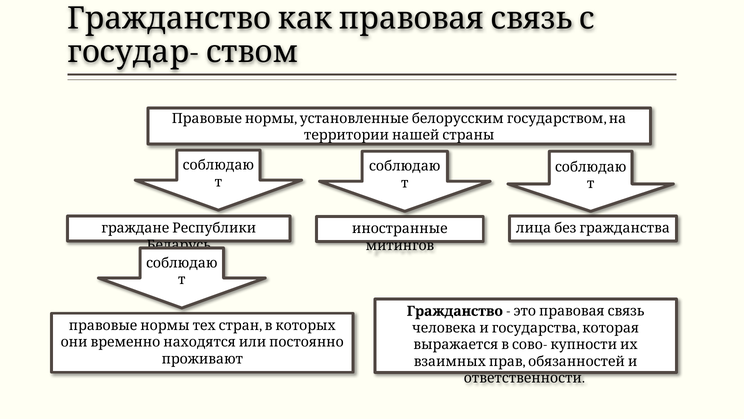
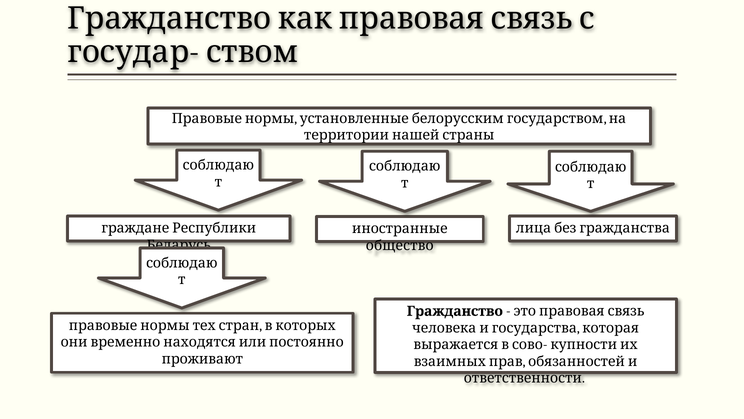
митингов: митингов -> общество
